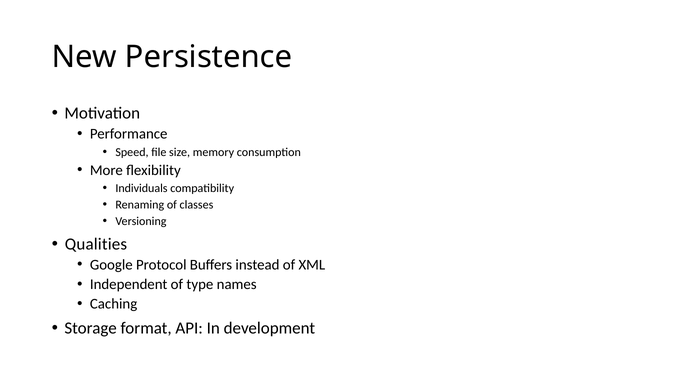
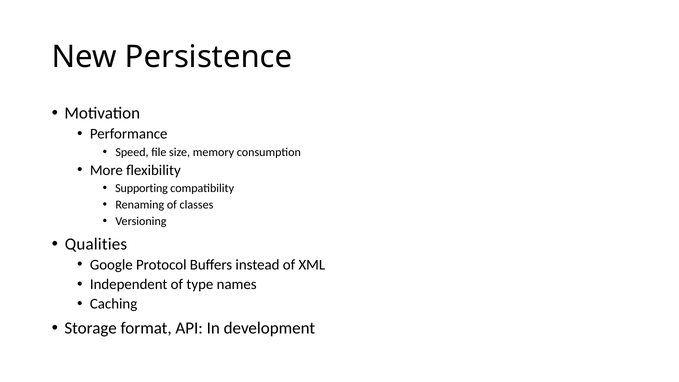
Individuals: Individuals -> Supporting
